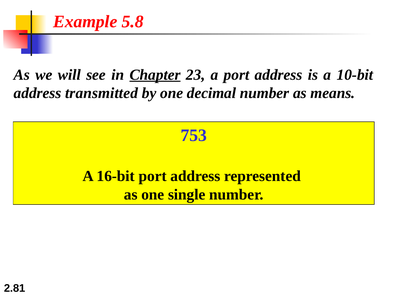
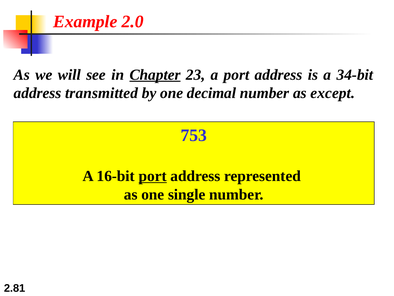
5.8: 5.8 -> 2.0
10-bit: 10-bit -> 34-bit
means: means -> except
port at (153, 176) underline: none -> present
